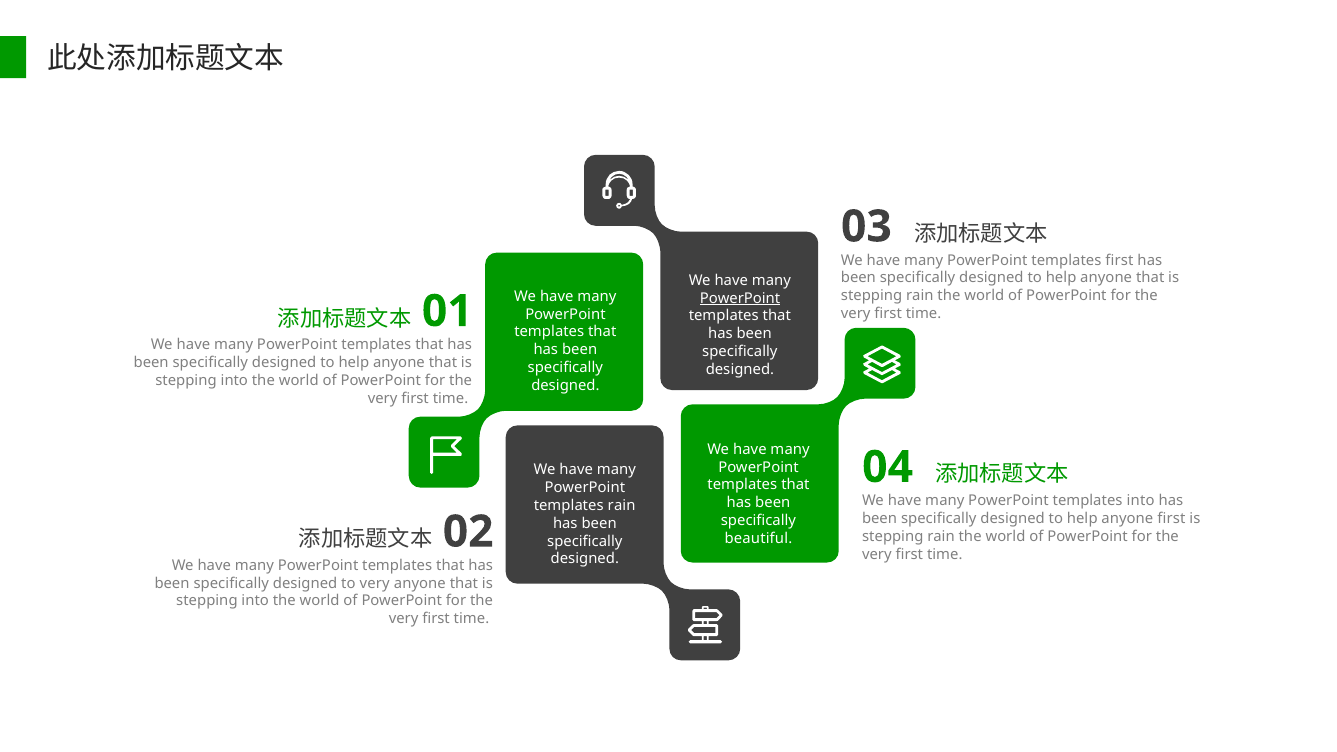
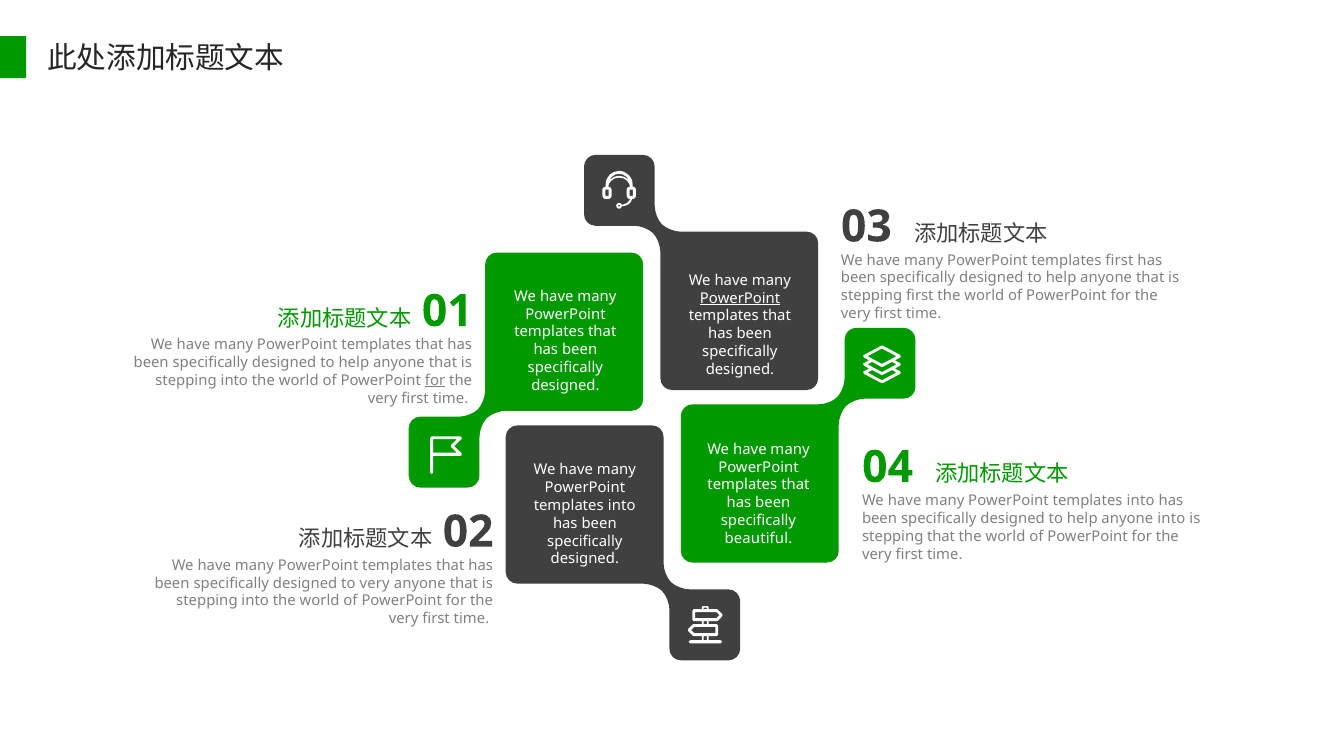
rain at (920, 296): rain -> first
for at (435, 380) underline: none -> present
rain at (622, 506): rain -> into
anyone first: first -> into
rain at (941, 536): rain -> that
